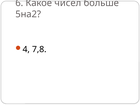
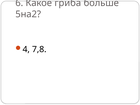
чисел: чисел -> гриба
